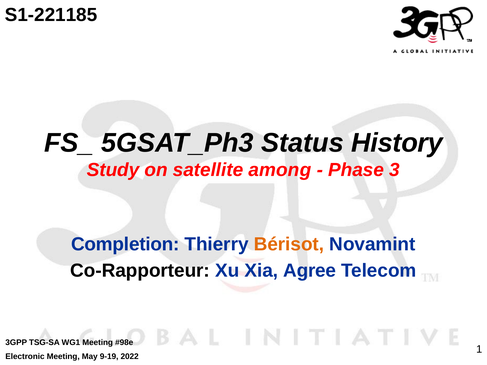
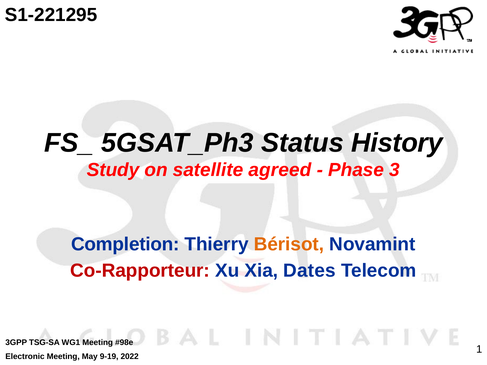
S1-221185: S1-221185 -> S1-221295
among: among -> agreed
Co-Rapporteur colour: black -> red
Agree: Agree -> Dates
